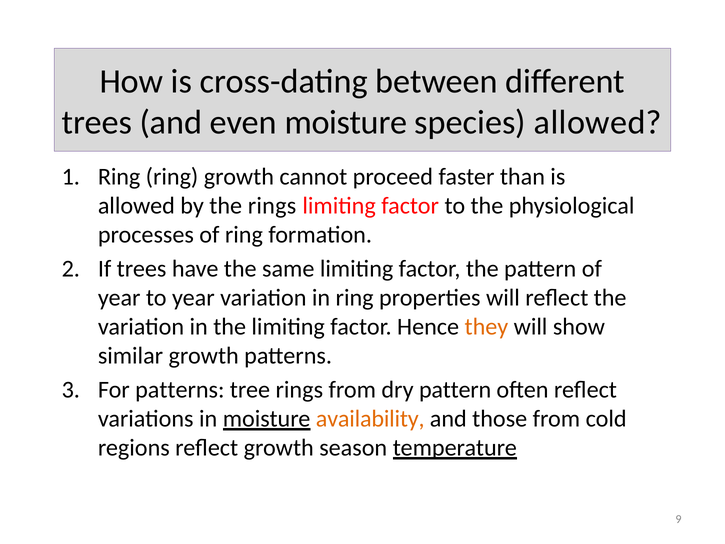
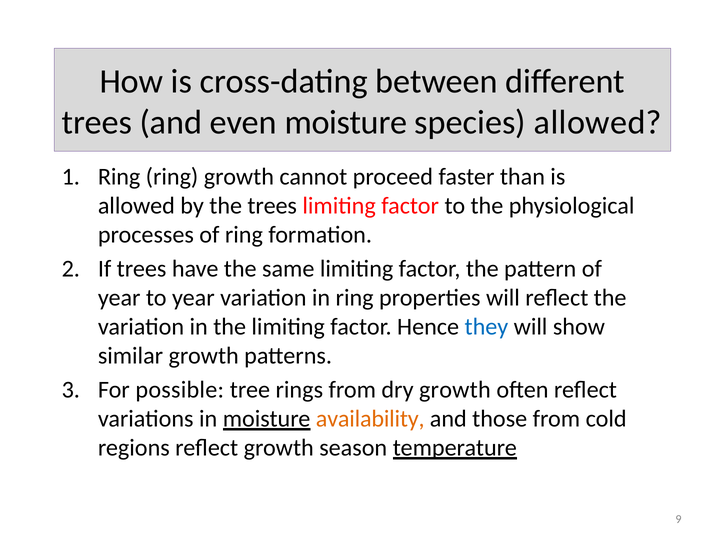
the rings: rings -> trees
they colour: orange -> blue
For patterns: patterns -> possible
dry pattern: pattern -> growth
